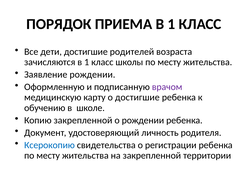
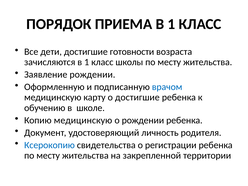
родителей: родителей -> готовности
врачом colour: purple -> blue
Копию закрепленной: закрепленной -> медицинскую
